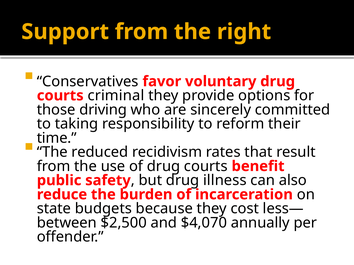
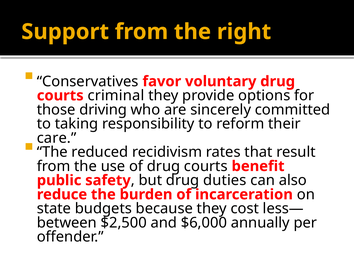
time: time -> care
illness: illness -> duties
$4,070: $4,070 -> $6,000
